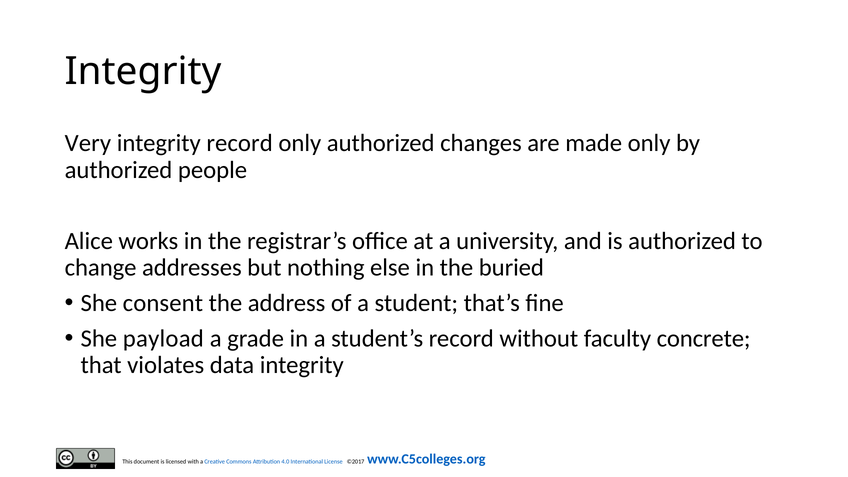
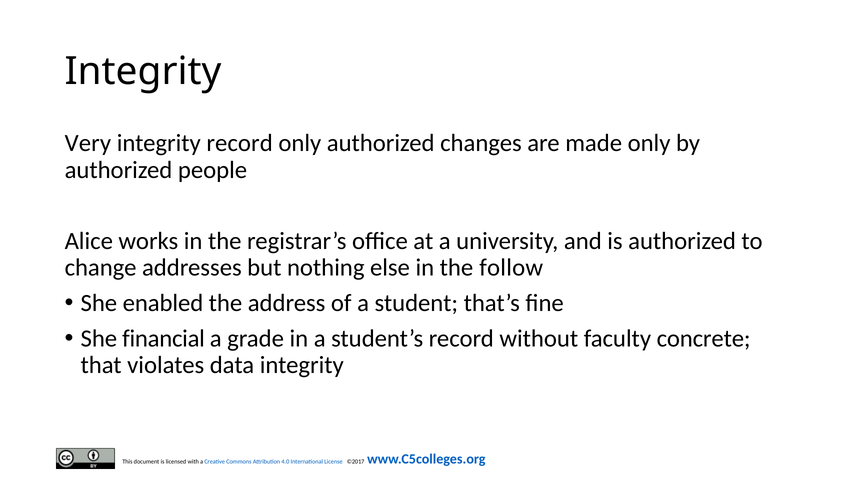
buried: buried -> follow
consent: consent -> enabled
payload: payload -> financial
